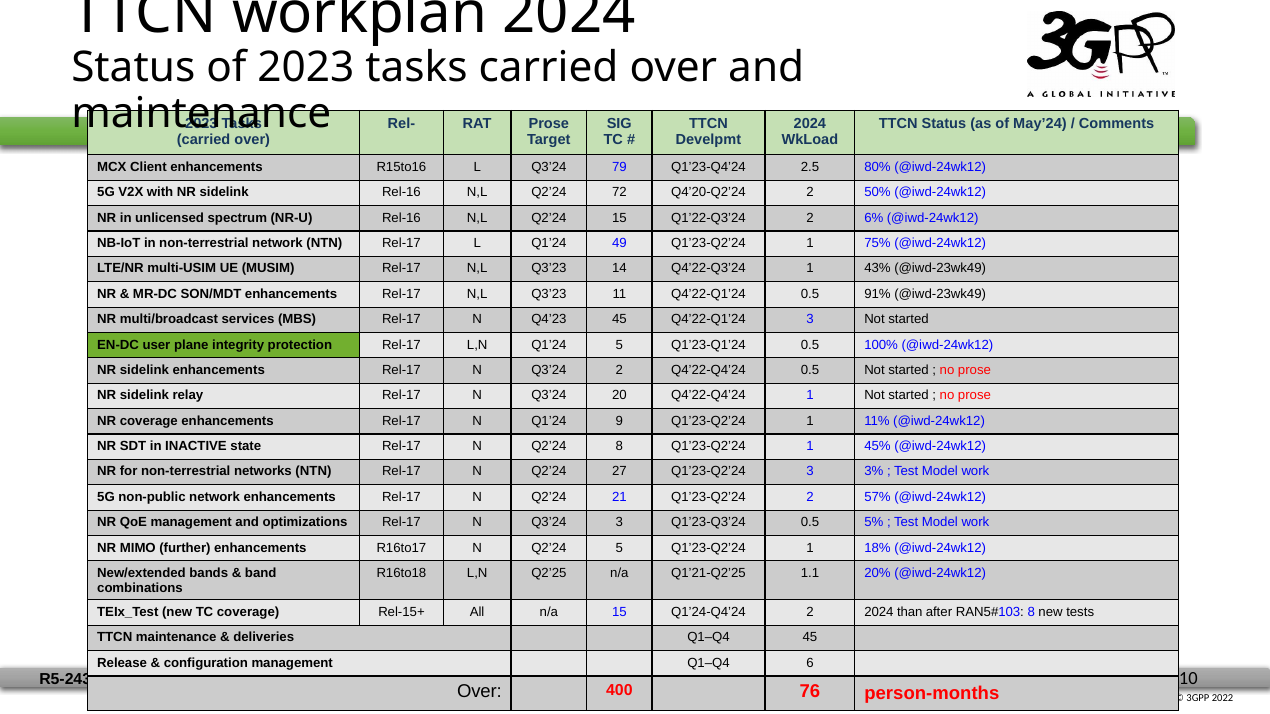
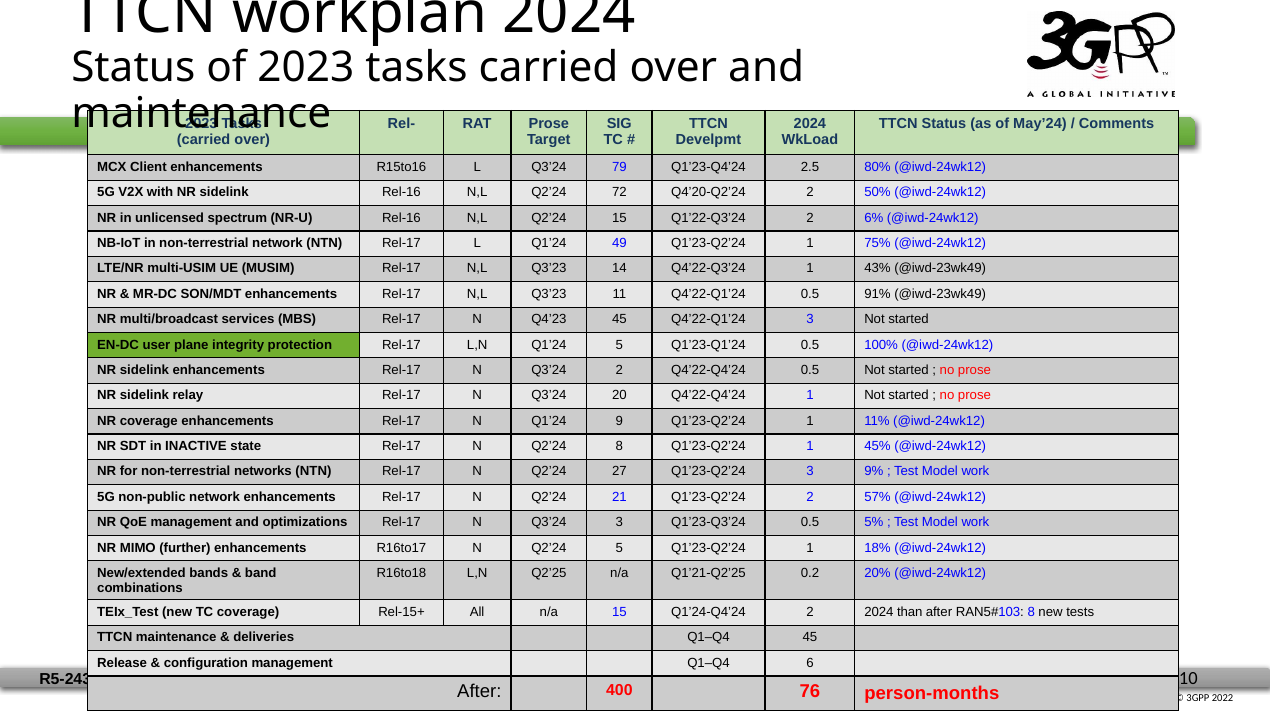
3%: 3% -> 9%
1.1: 1.1 -> 0.2
Over at (479, 692): Over -> After
